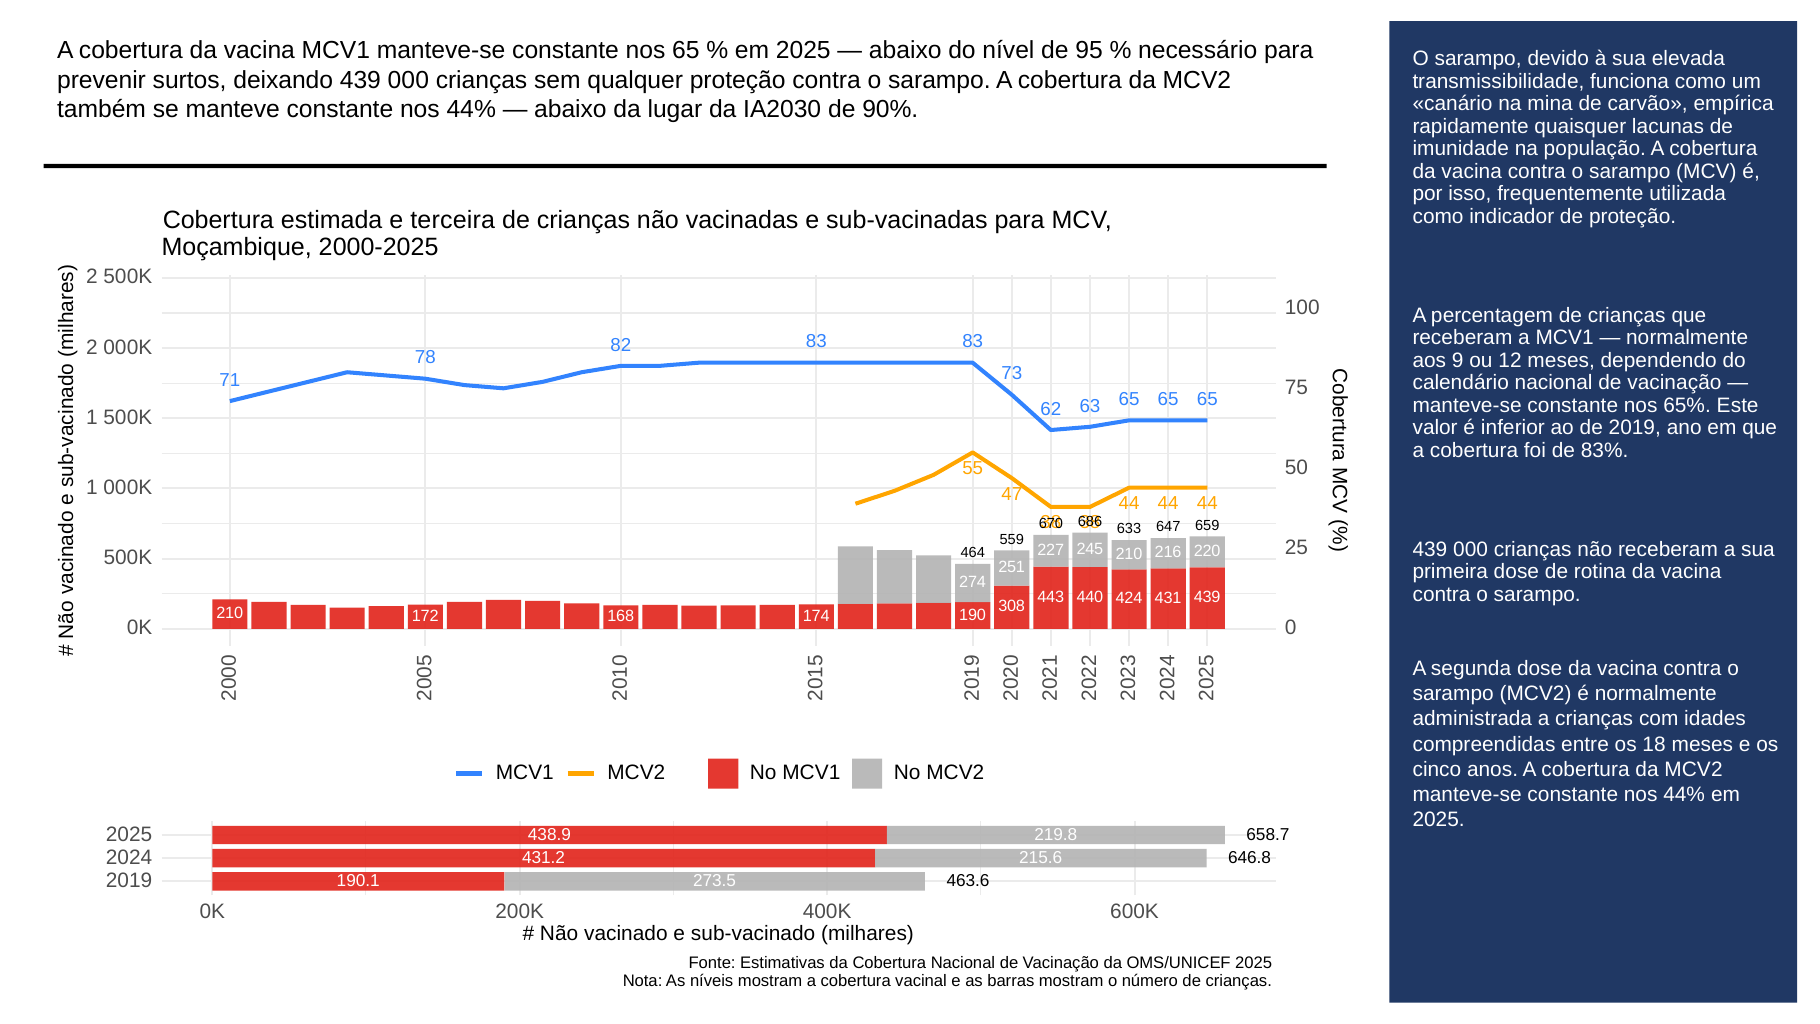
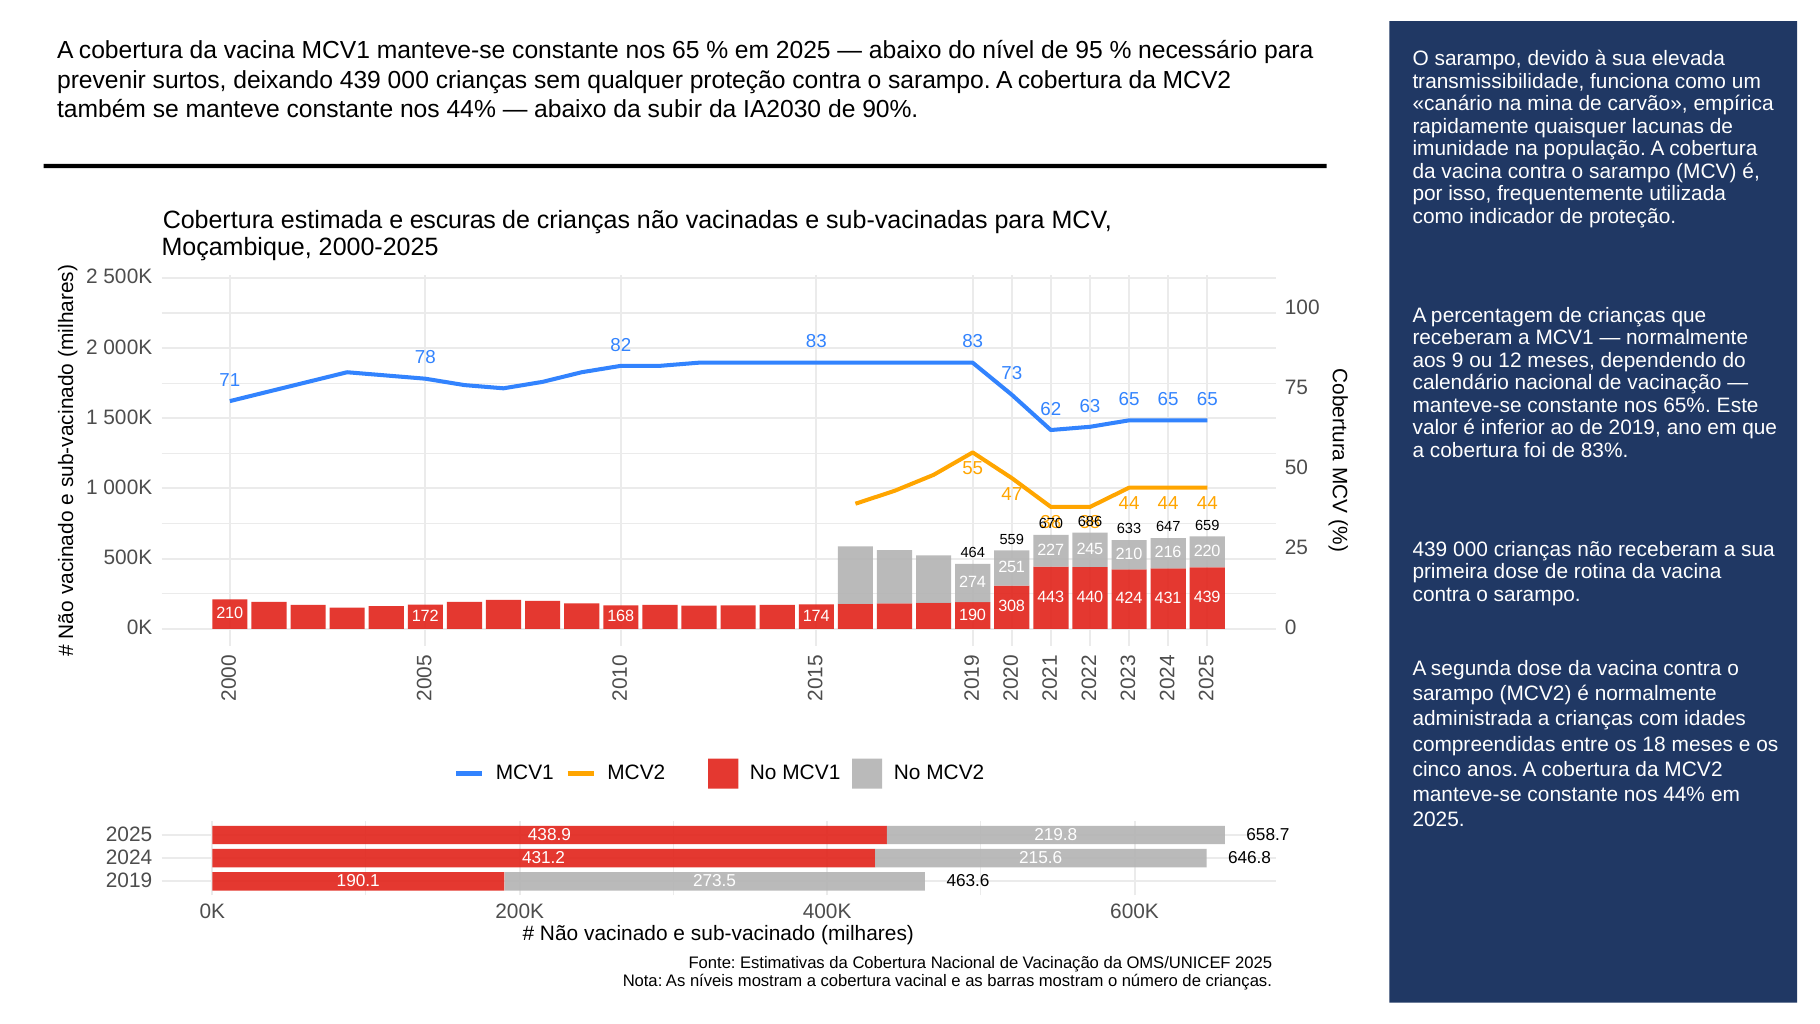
lugar: lugar -> subir
terceira: terceira -> escuras
